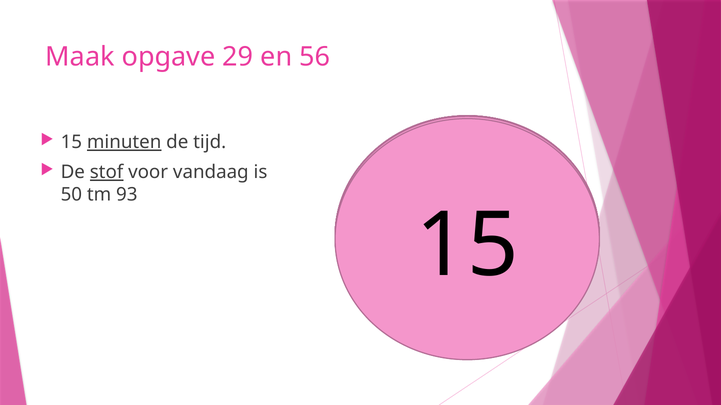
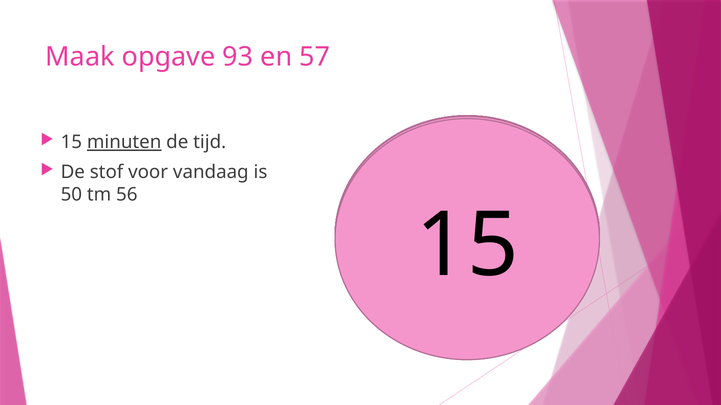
29: 29 -> 93
56: 56 -> 57
stof underline: present -> none
93: 93 -> 56
